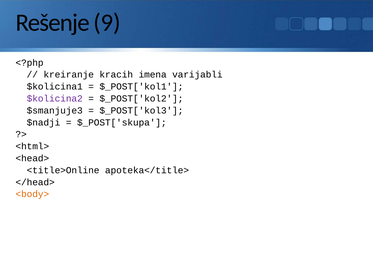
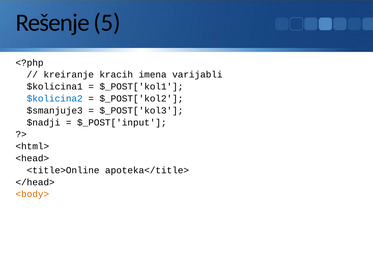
9: 9 -> 5
$kolicina2 colour: purple -> blue
$_POST['skupa: $_POST['skupa -> $_POST['input
